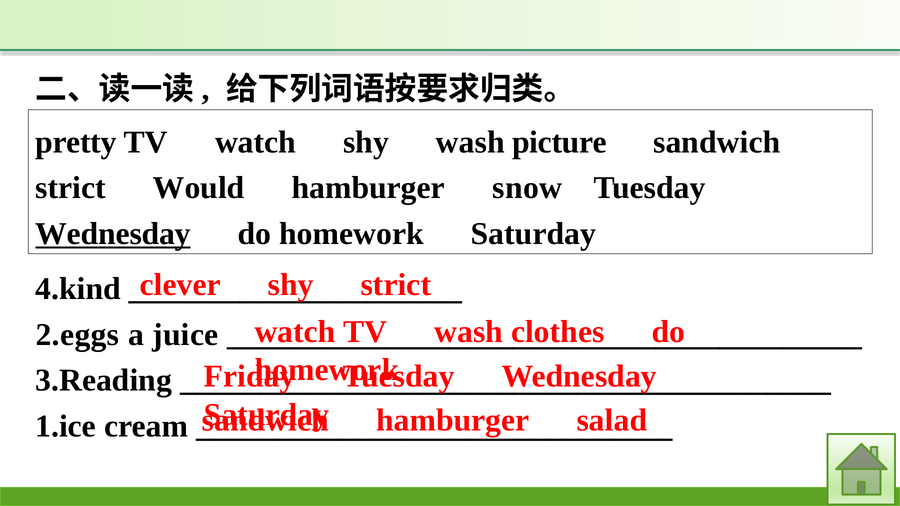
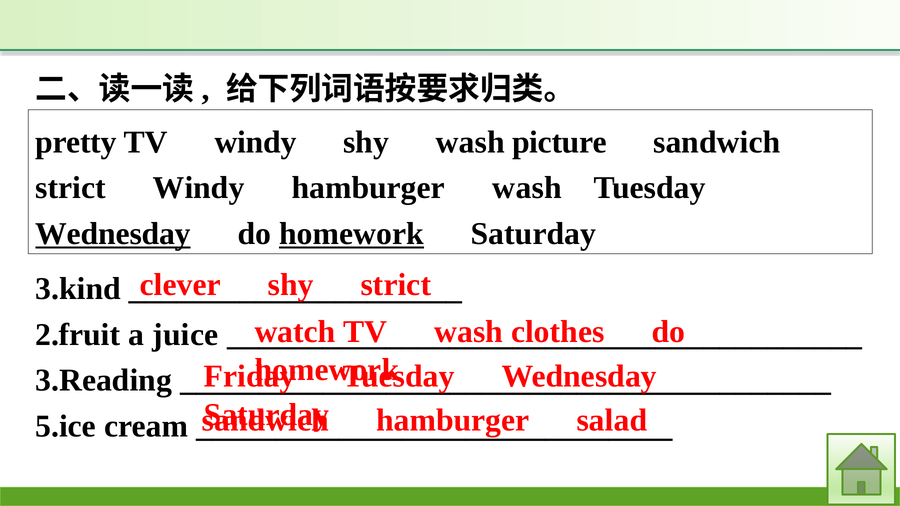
TV watch: watch -> windy
strict Would: Would -> Windy
hamburger snow: snow -> wash
homework at (351, 234) underline: none -> present
4.kind: 4.kind -> 3.kind
2.eggs: 2.eggs -> 2.fruit
1.ice: 1.ice -> 5.ice
